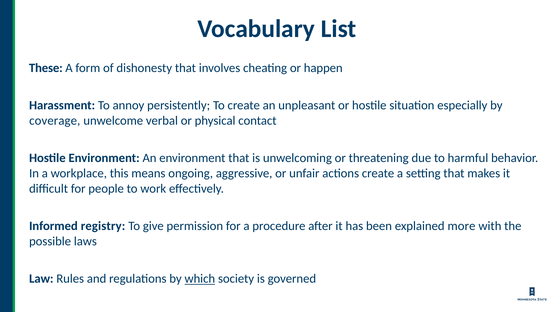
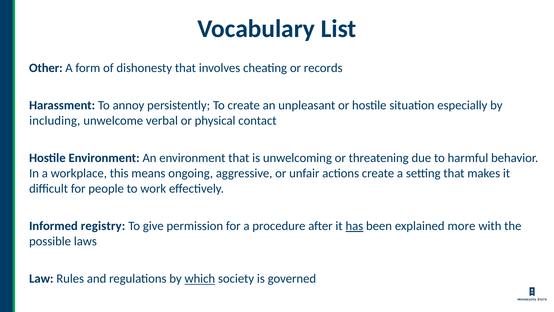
These: These -> Other
happen: happen -> records
coverage: coverage -> including
has underline: none -> present
